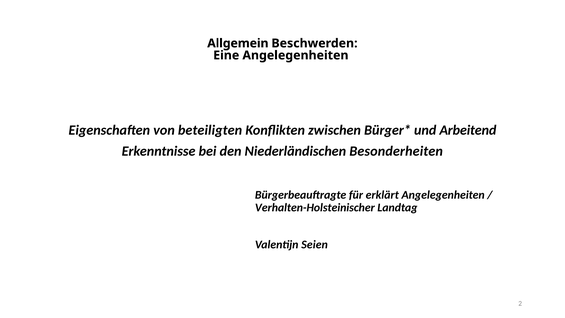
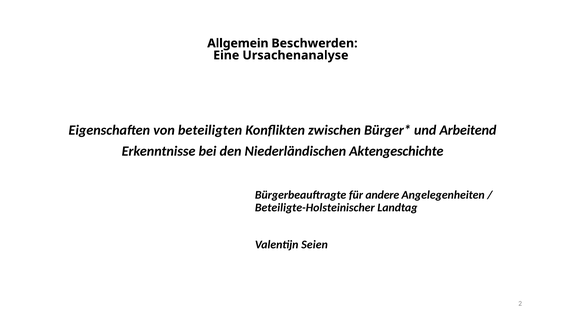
Eine Angelegenheiten: Angelegenheiten -> Ursachenanalyse
Besonderheiten: Besonderheiten -> Aktengeschichte
erklärt: erklärt -> andere
Verhalten-Holsteinischer: Verhalten-Holsteinischer -> Beteiligte-Holsteinischer
